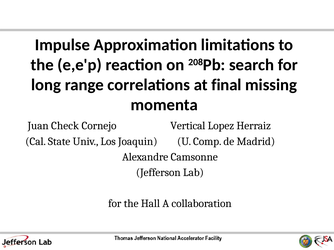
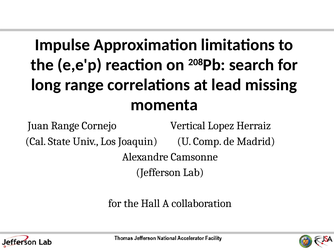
final: final -> lead
Juan Check: Check -> Range
